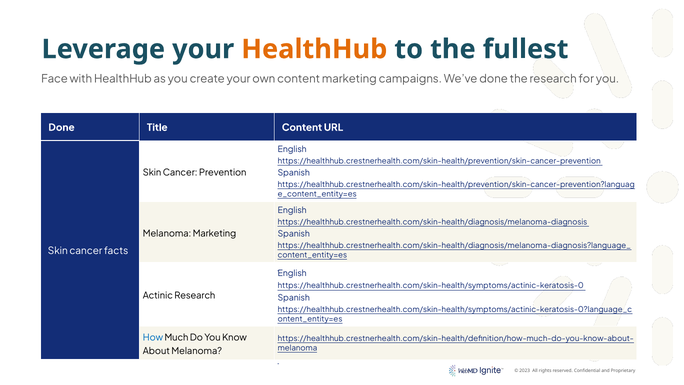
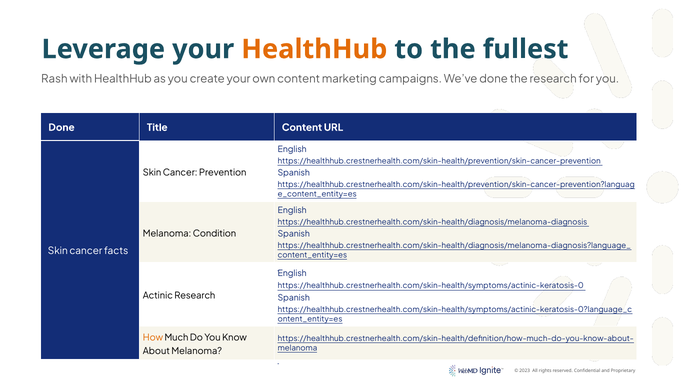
Face: Face -> Rash
Melanoma Marketing: Marketing -> Condition
How colour: blue -> orange
